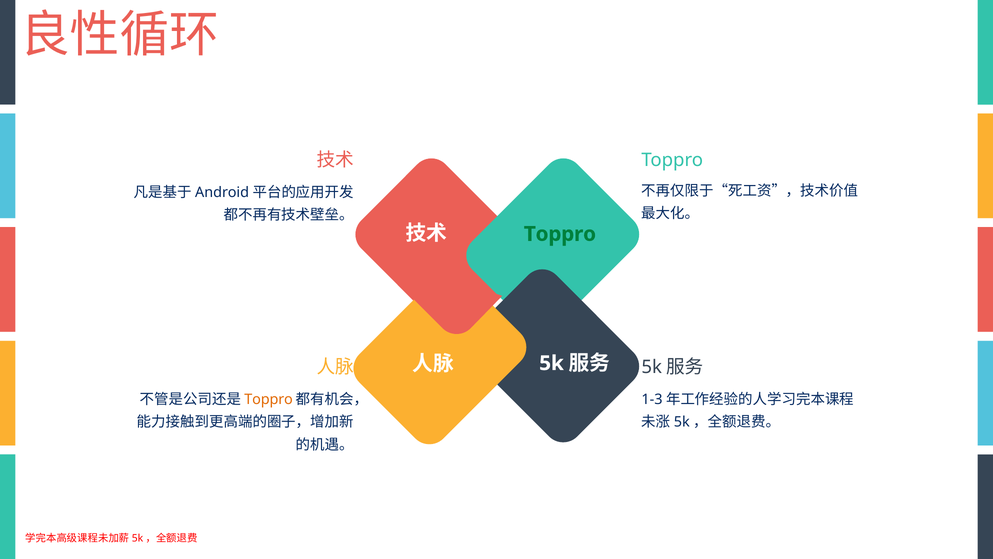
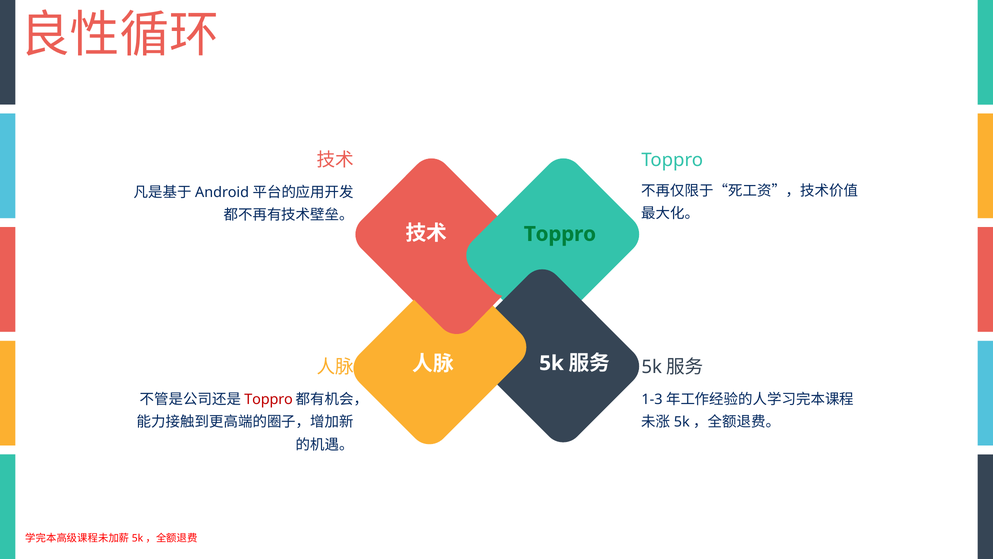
Toppro at (269, 399) colour: orange -> red
